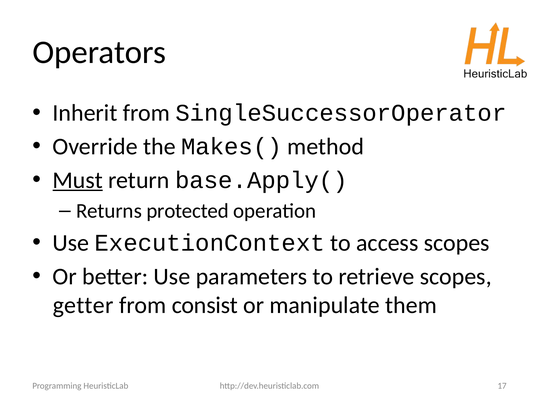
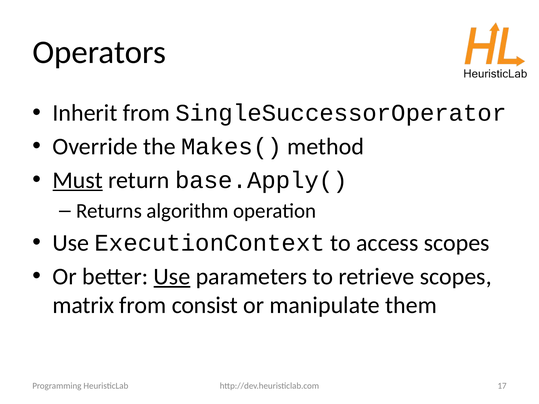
protected: protected -> algorithm
Use at (172, 277) underline: none -> present
getter: getter -> matrix
